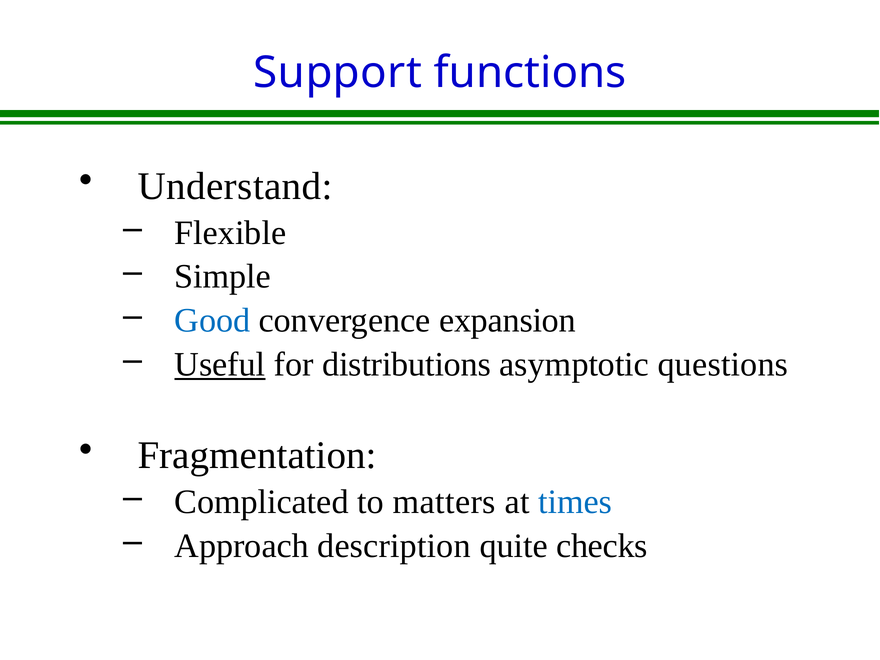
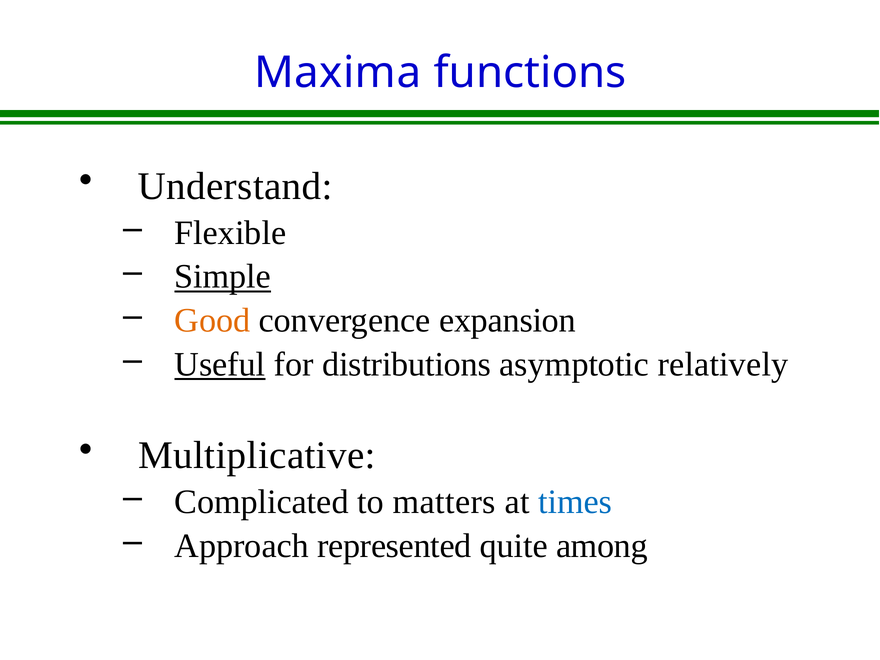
Support: Support -> Maxima
Simple underline: none -> present
Good colour: blue -> orange
questions: questions -> relatively
Fragmentation: Fragmentation -> Multiplicative
description: description -> represented
checks: checks -> among
